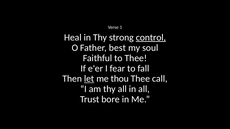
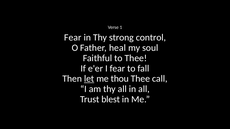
Heal at (73, 38): Heal -> Fear
control underline: present -> none
best: best -> heal
bore: bore -> blest
